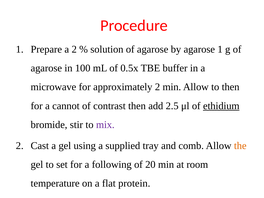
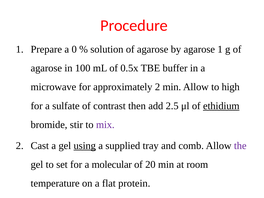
a 2: 2 -> 0
to then: then -> high
cannot: cannot -> sulfate
using underline: none -> present
the colour: orange -> purple
following: following -> molecular
